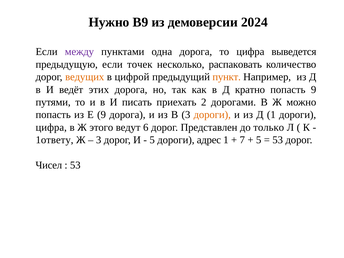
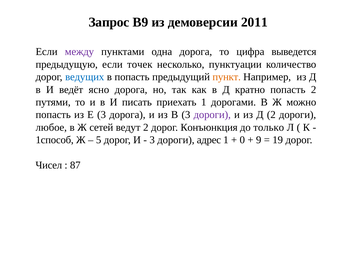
Нужно: Нужно -> Запрос
2024: 2024 -> 2011
распаковать: распаковать -> пунктуации
ведущих colour: orange -> blue
в цифрой: цифрой -> попасть
этих: этих -> ясно
попасть 9: 9 -> 2
приехать 2: 2 -> 1
Е 9: 9 -> 3
дороги at (212, 115) colour: orange -> purple
Д 1: 1 -> 2
цифра at (51, 127): цифра -> любое
этого: этого -> сетей
ведут 6: 6 -> 2
Представлен: Представлен -> Конъюнкция
1ответу: 1ответу -> 1способ
3 at (99, 140): 3 -> 5
5 at (152, 140): 5 -> 3
7: 7 -> 0
5 at (259, 140): 5 -> 9
53 at (278, 140): 53 -> 19
53 at (75, 165): 53 -> 87
